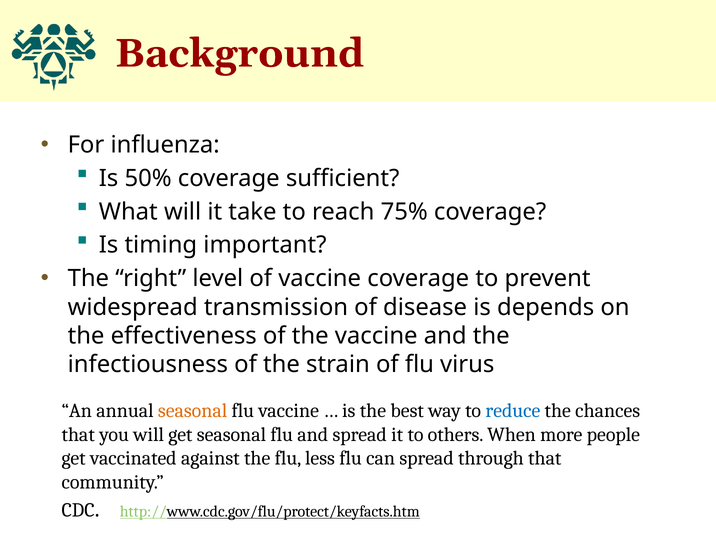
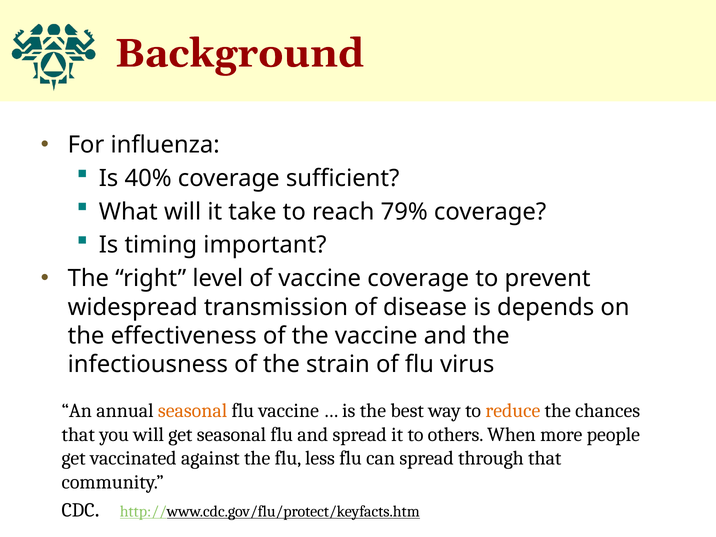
50%: 50% -> 40%
75%: 75% -> 79%
reduce colour: blue -> orange
